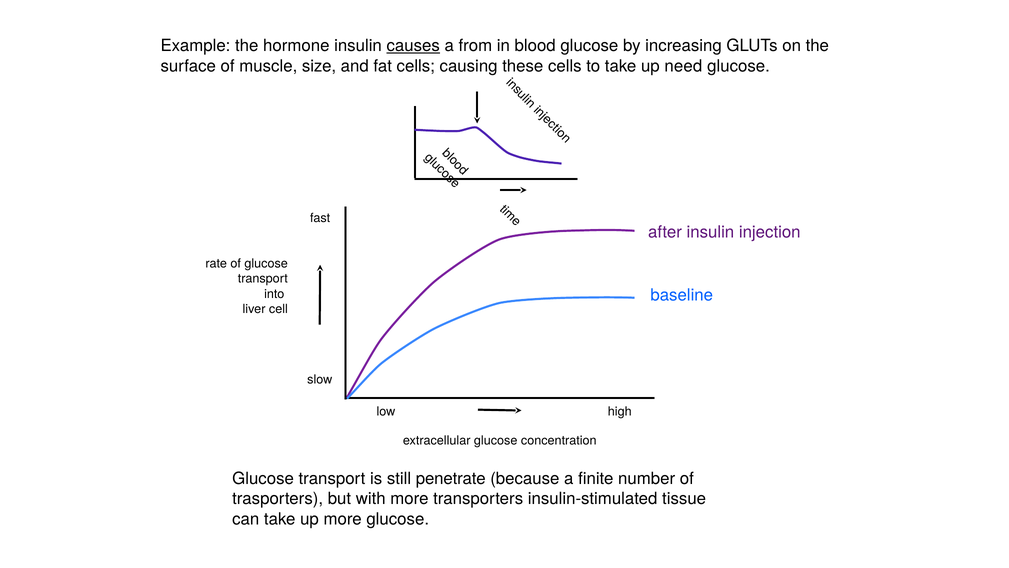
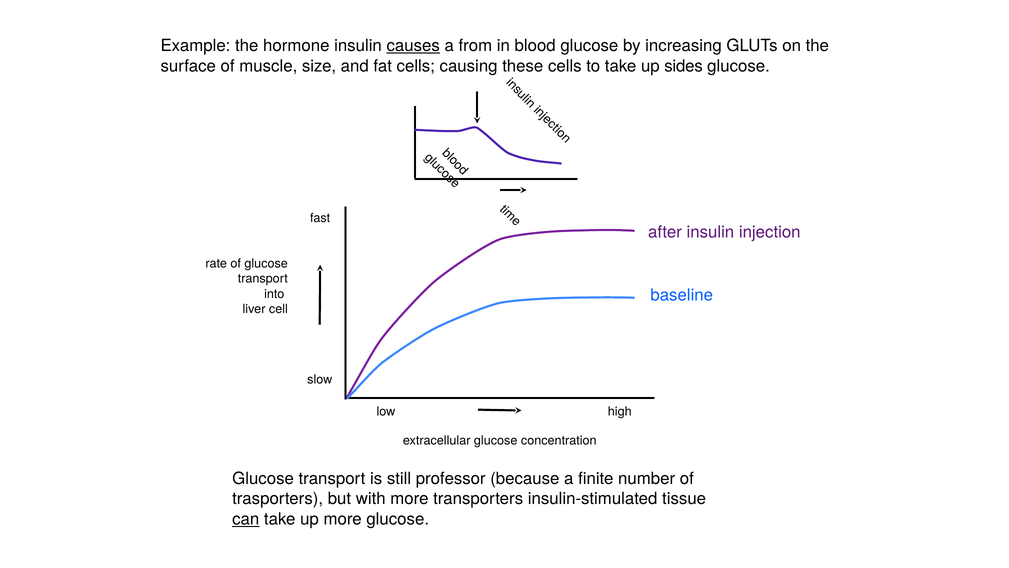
need: need -> sides
penetrate: penetrate -> professor
can underline: none -> present
